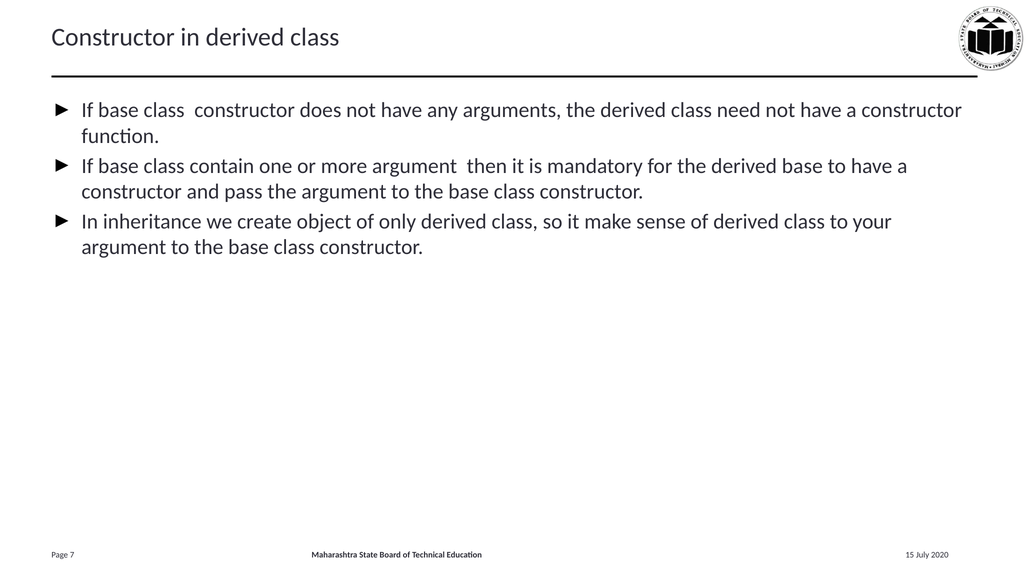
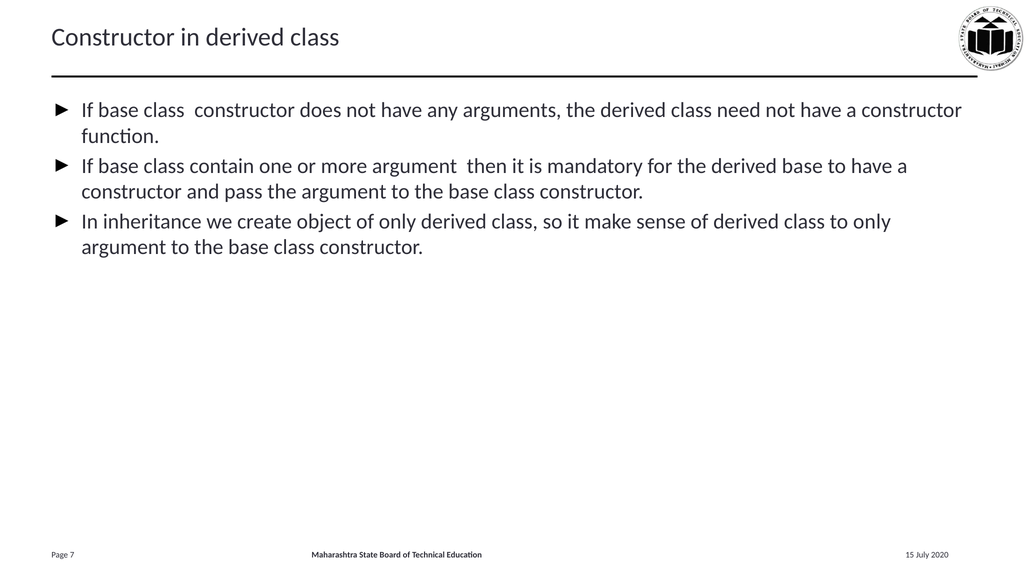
to your: your -> only
